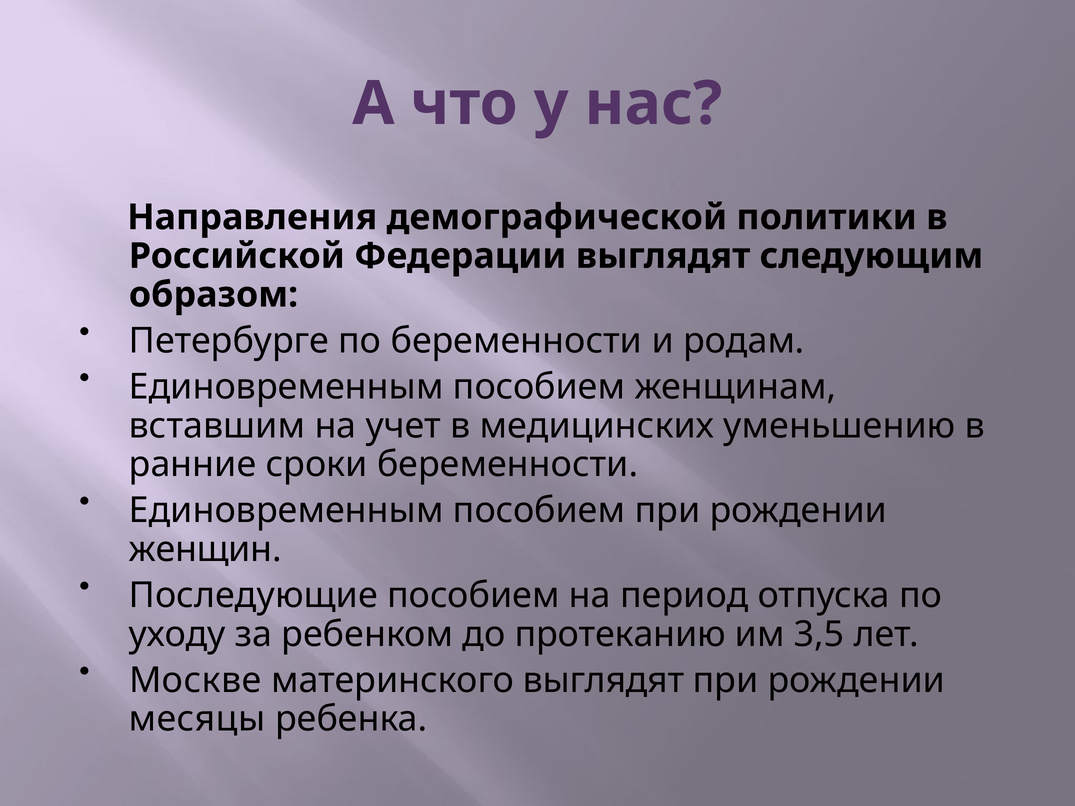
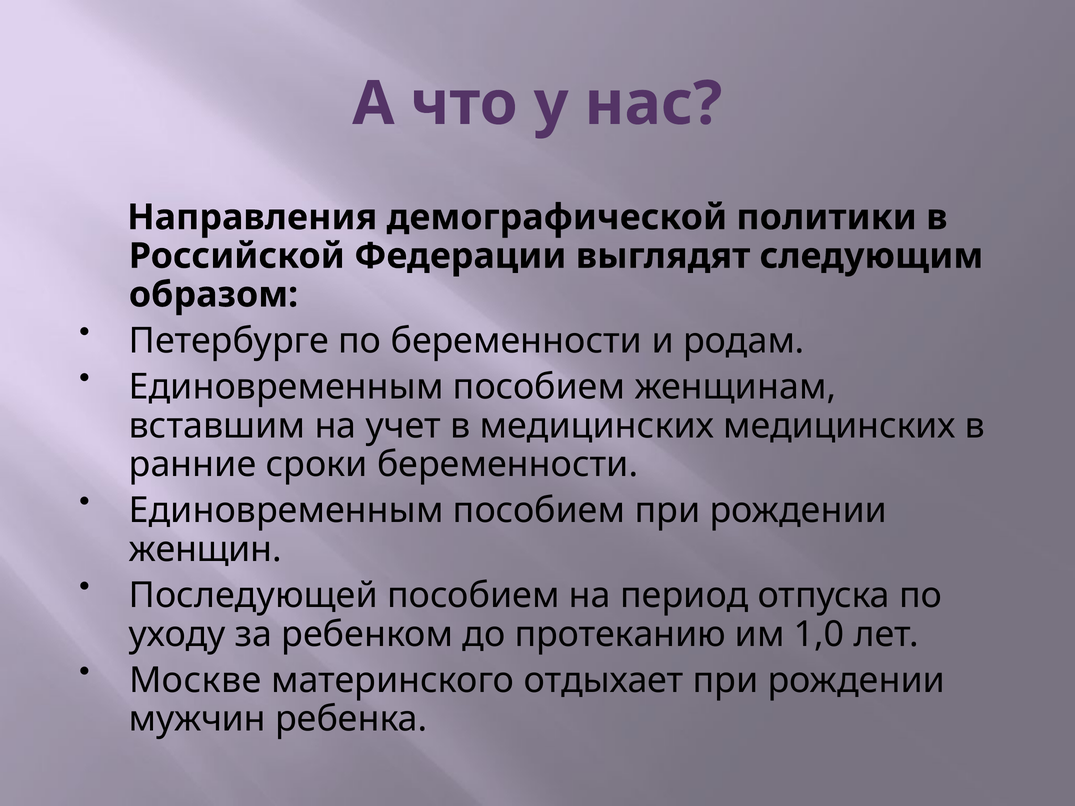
медицинских уменьшению: уменьшению -> медицинских
Последующие: Последующие -> Последующей
3,5: 3,5 -> 1,0
материнского выглядят: выглядят -> отдыхает
месяцы: месяцы -> мужчин
